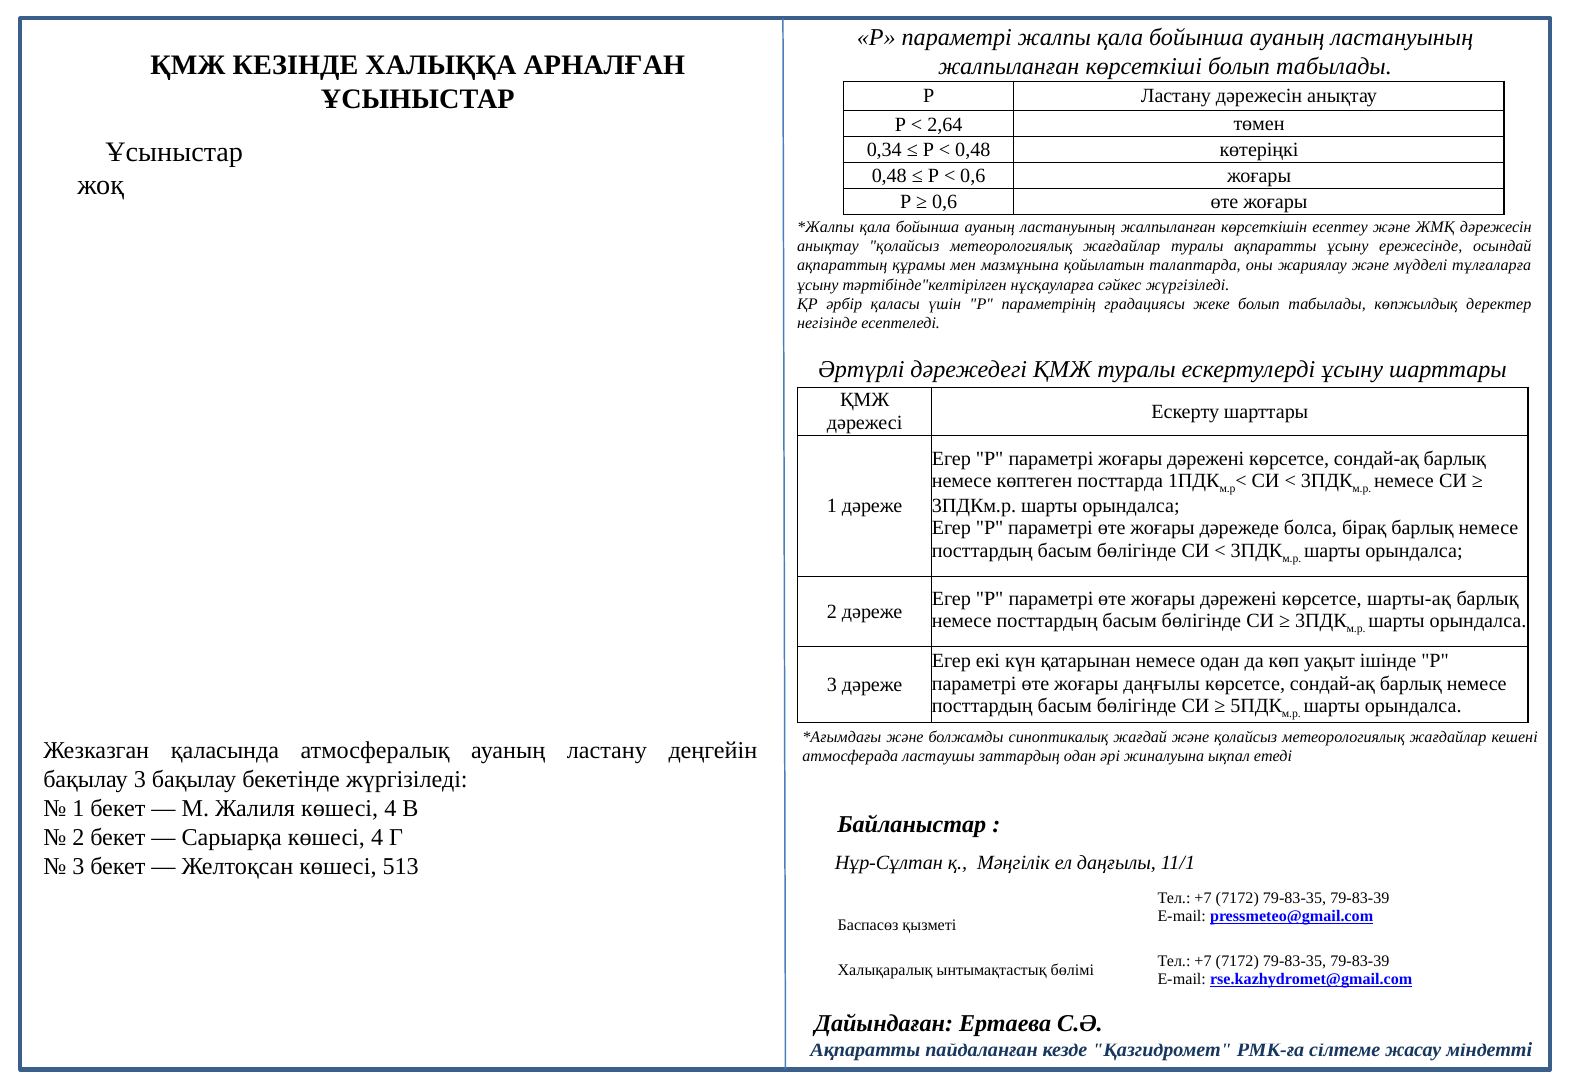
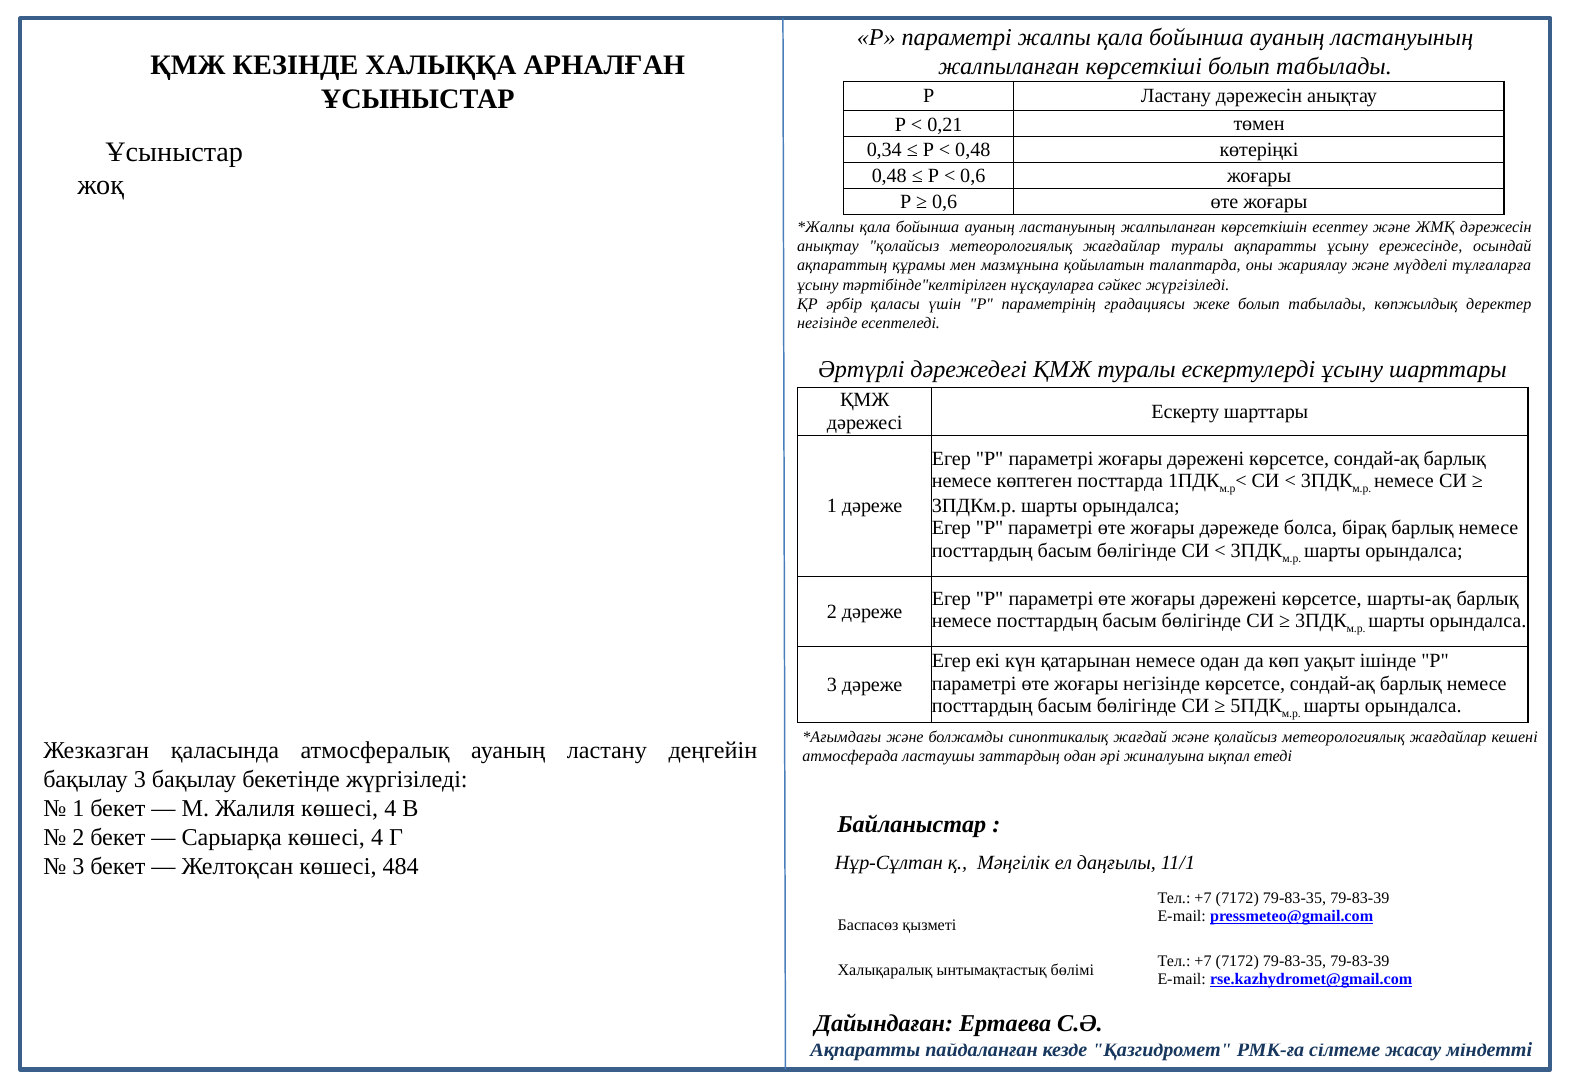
2,64: 2,64 -> 0,21
жоғары даңғылы: даңғылы -> негізінде
513: 513 -> 484
